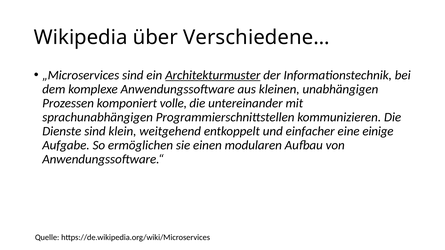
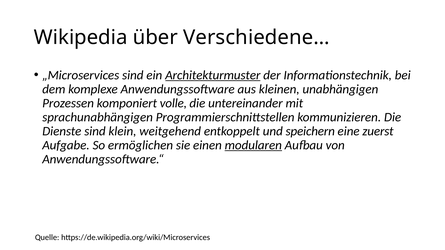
einfacher: einfacher -> speichern
einige: einige -> zuerst
modularen underline: none -> present
